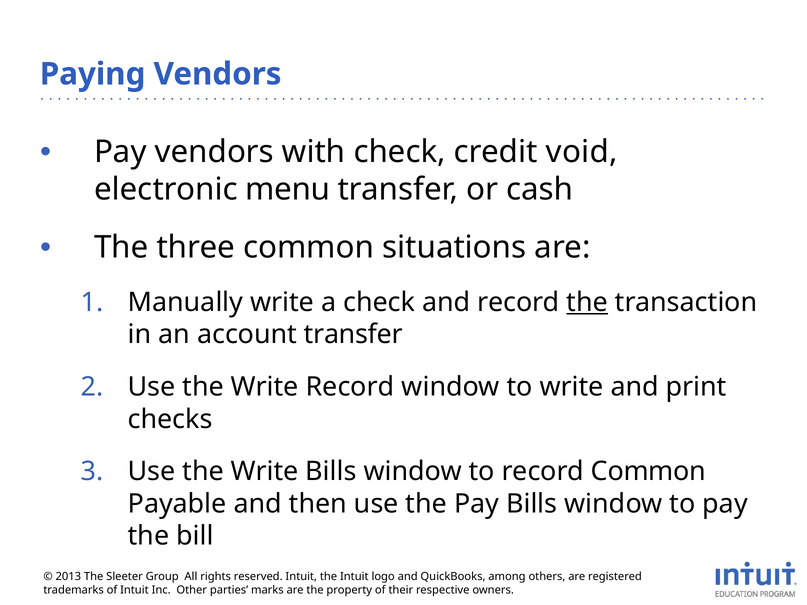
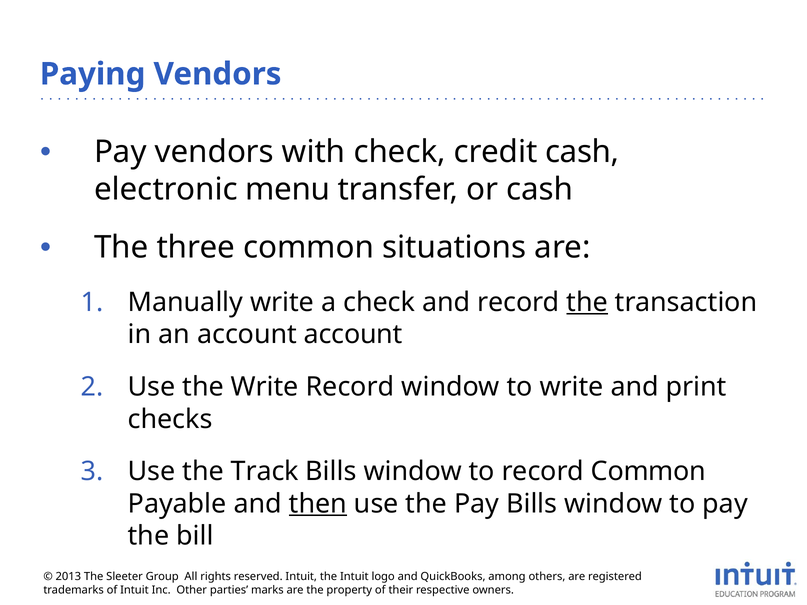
credit void: void -> cash
account transfer: transfer -> account
Write at (265, 472): Write -> Track
then underline: none -> present
